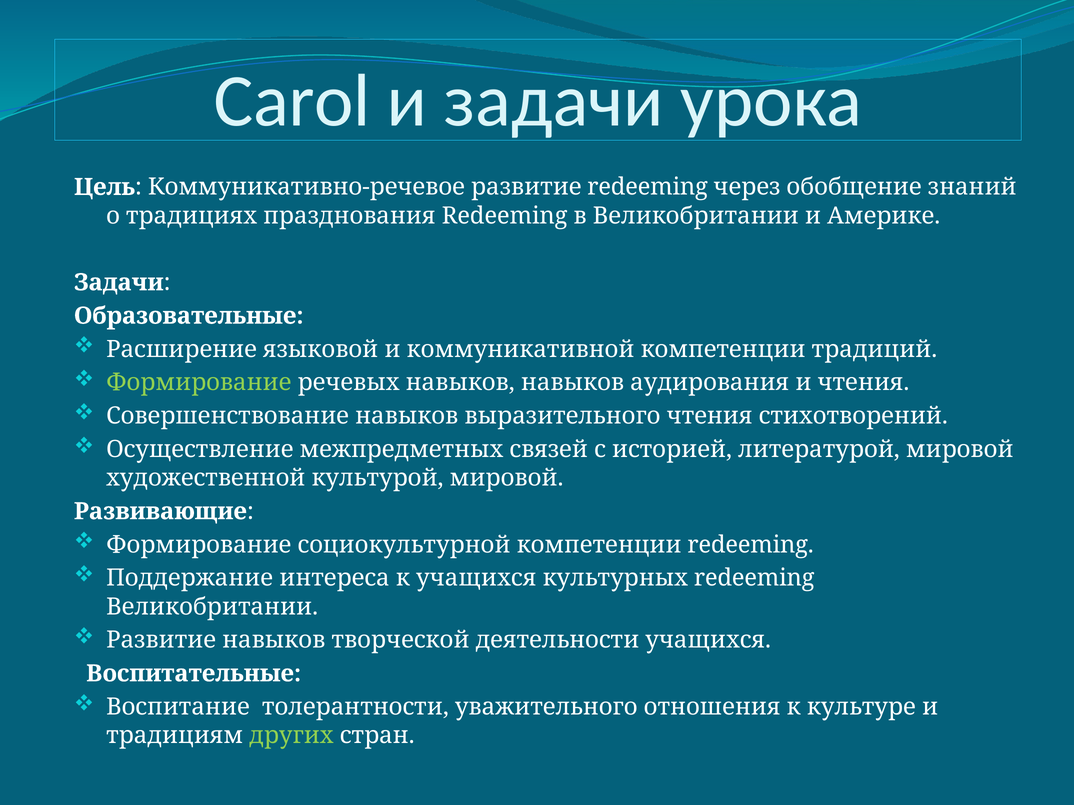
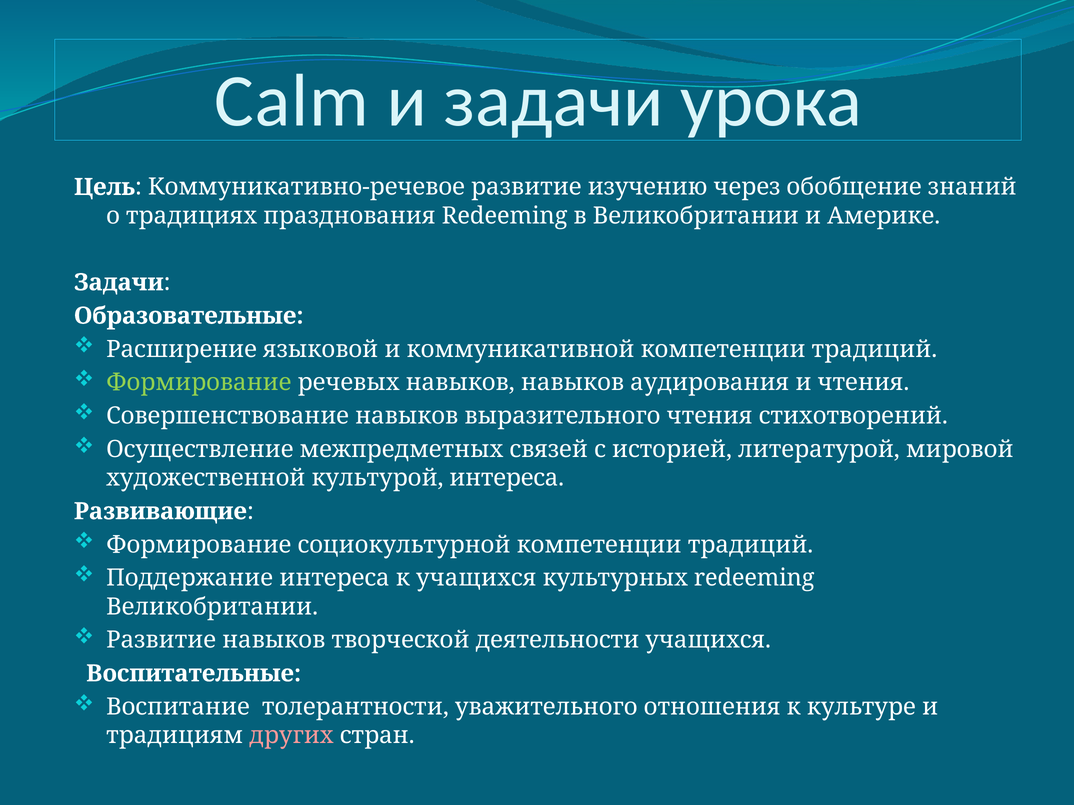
Carol: Carol -> Calm
развитие redeeming: redeeming -> изучению
культурой мировой: мировой -> интереса
социокультурной компетенции redeeming: redeeming -> традиций
других colour: light green -> pink
